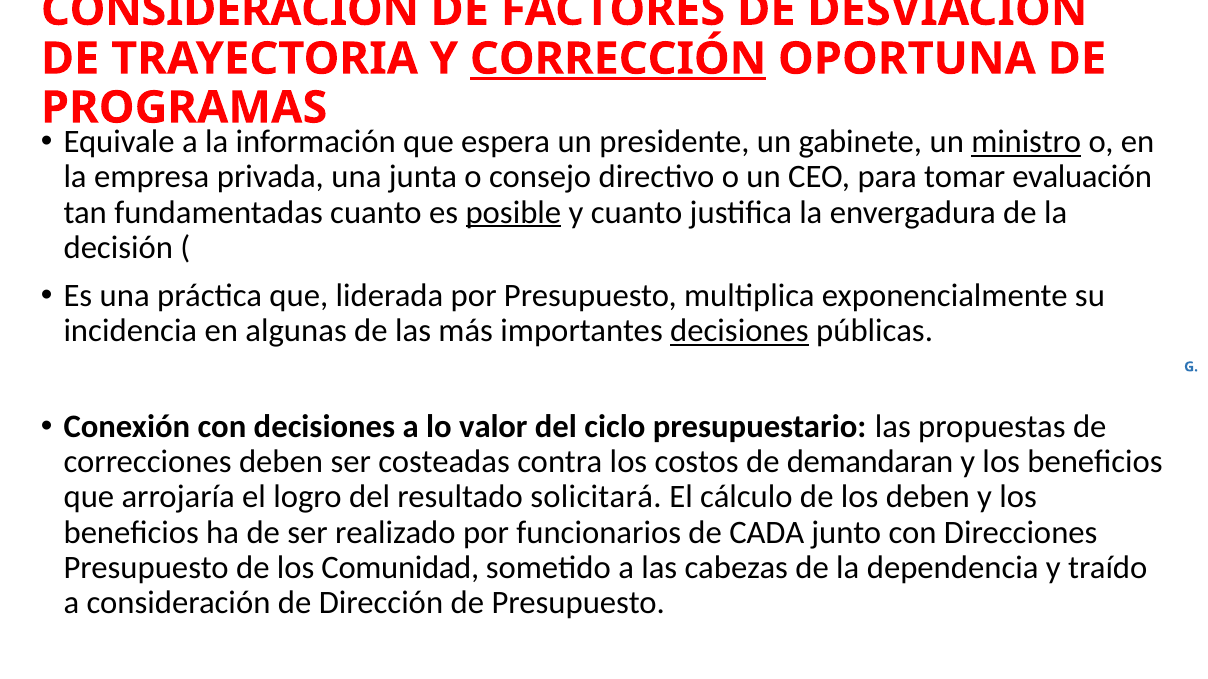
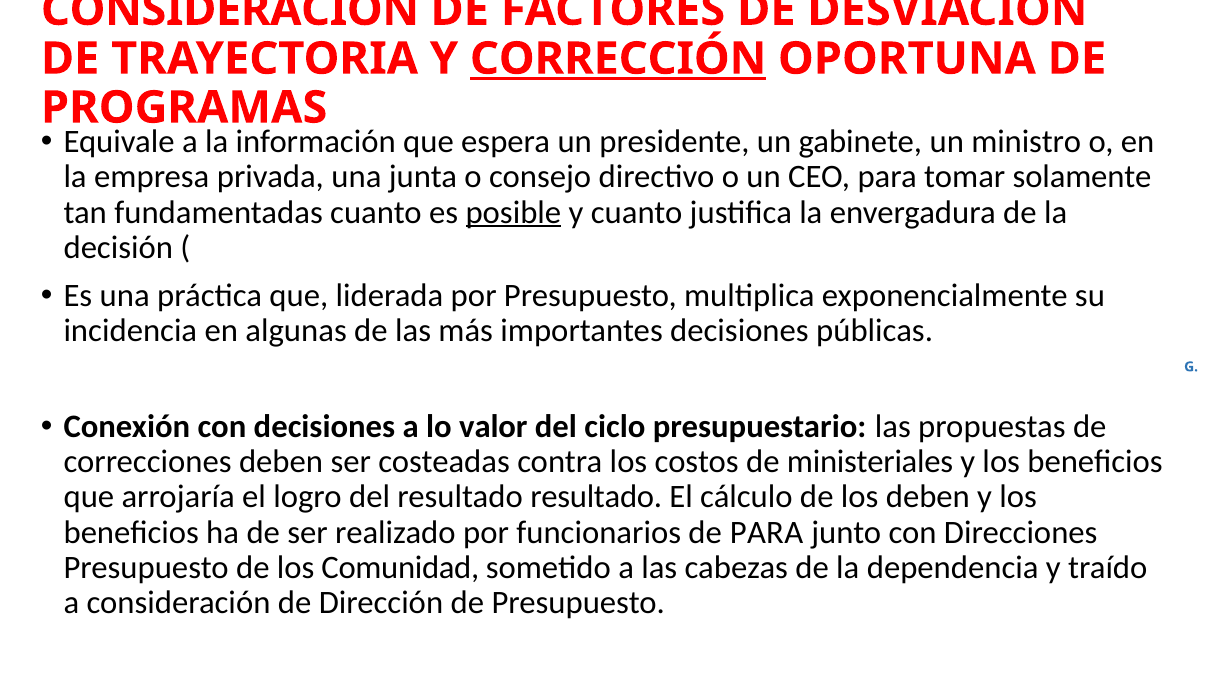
ministro underline: present -> none
evaluación: evaluación -> solamente
decisiones at (739, 331) underline: present -> none
demandaran: demandaran -> ministeriales
resultado solicitará: solicitará -> resultado
de CADA: CADA -> PARA
